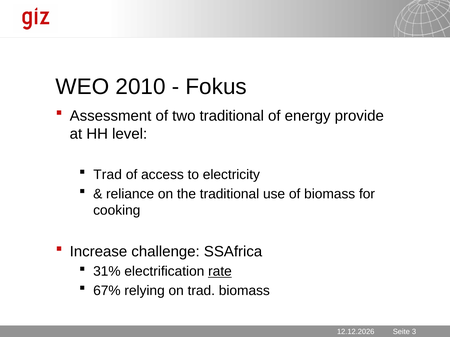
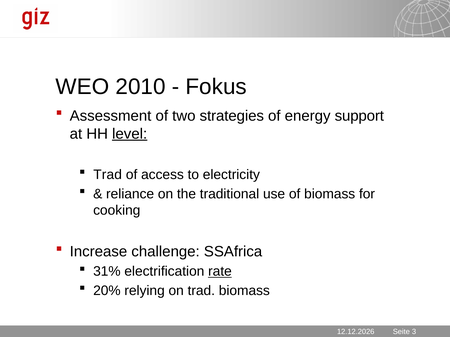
two traditional: traditional -> strategies
provide: provide -> support
level underline: none -> present
67%: 67% -> 20%
